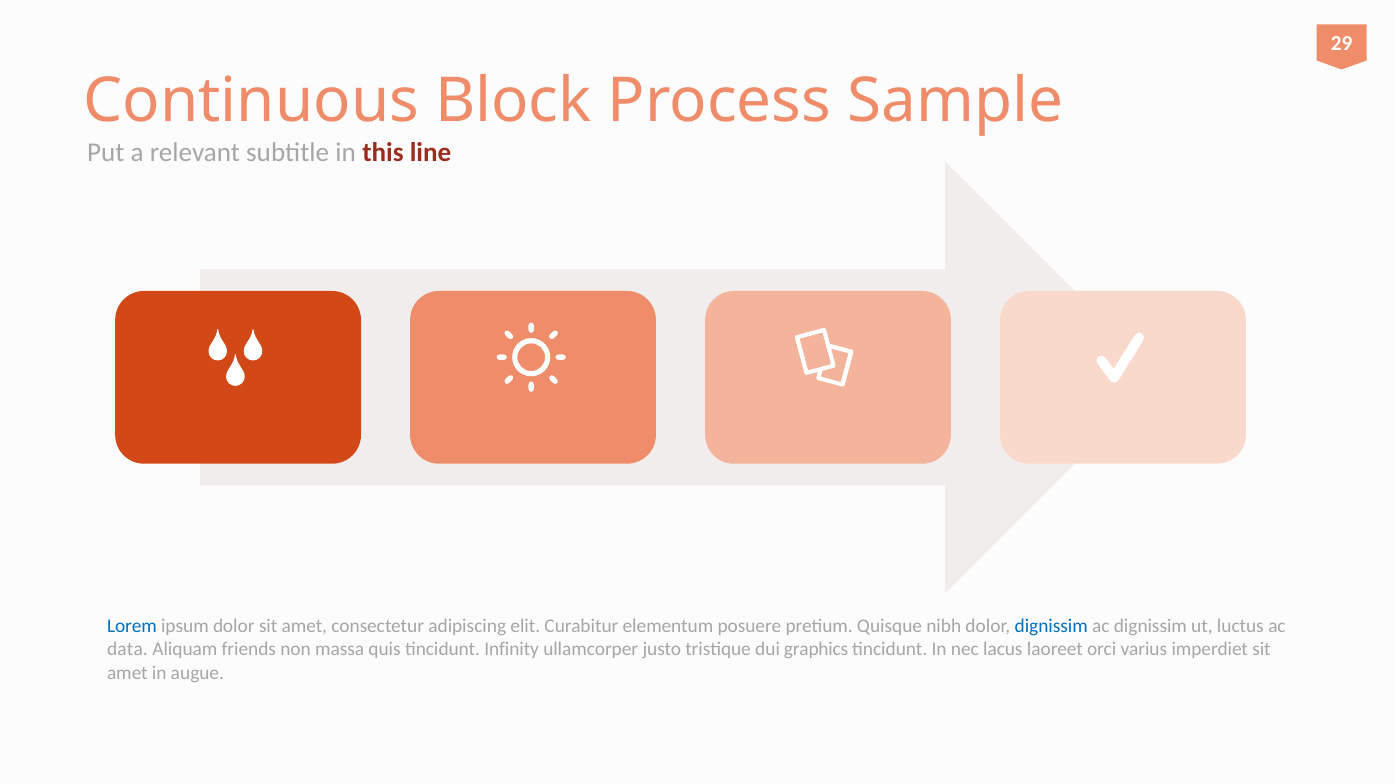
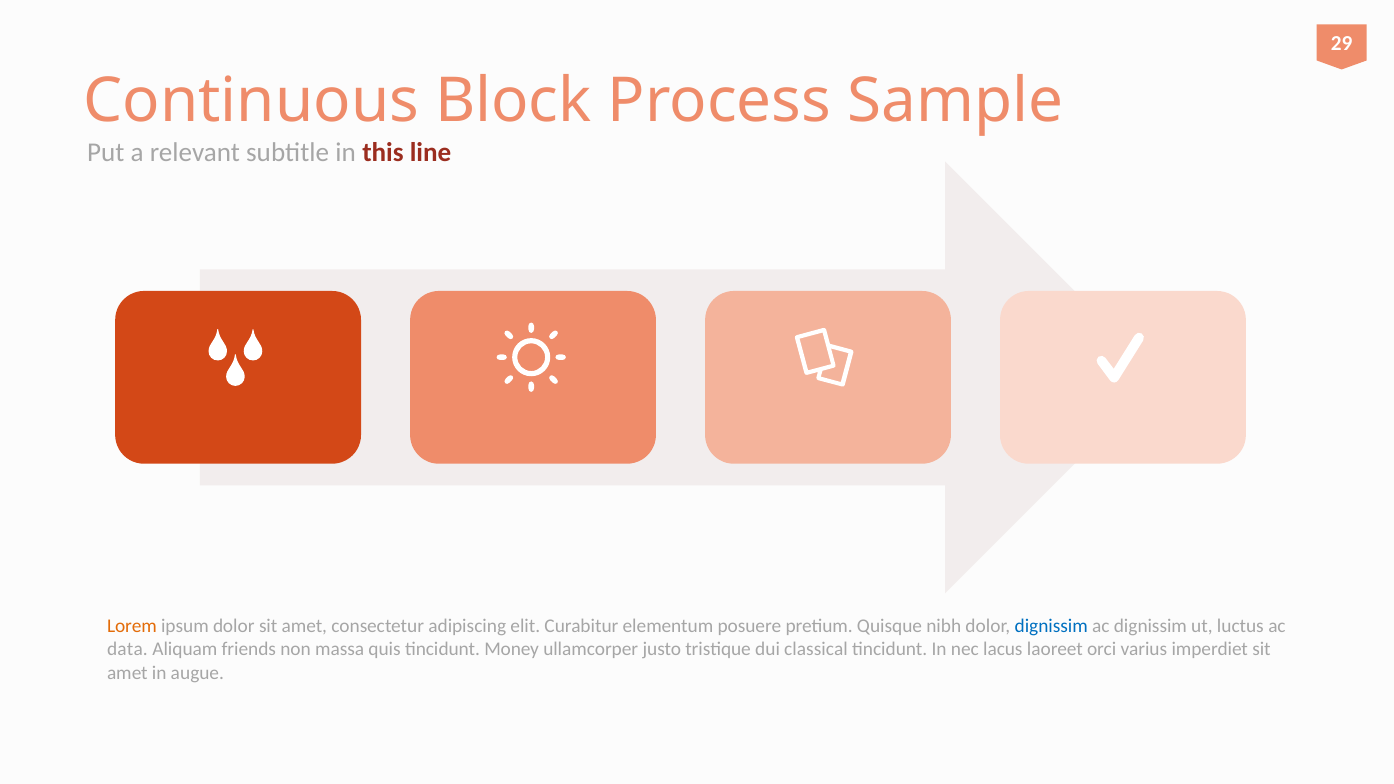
Lorem colour: blue -> orange
Infinity: Infinity -> Money
graphics: graphics -> classical
